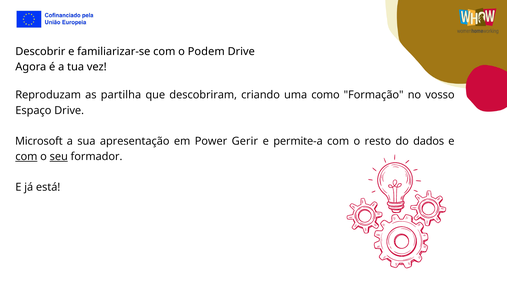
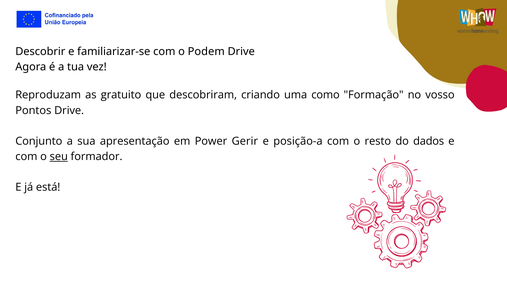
partilha: partilha -> gratuito
Espaço: Espaço -> Pontos
Microsoft: Microsoft -> Conjunto
permite-a: permite-a -> posição-a
com at (26, 157) underline: present -> none
